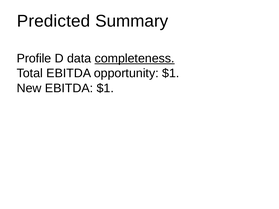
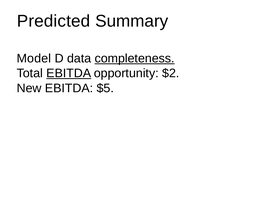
Profile: Profile -> Model
EBITDA at (69, 73) underline: none -> present
opportunity $1: $1 -> $2
EBITDA $1: $1 -> $5
